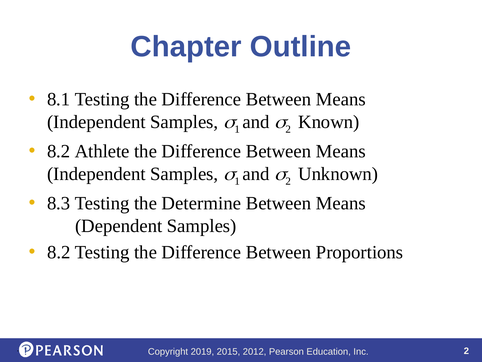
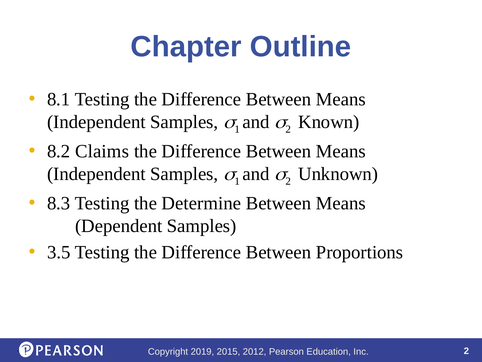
Athlete: Athlete -> Claims
8.2 at (59, 252): 8.2 -> 3.5
